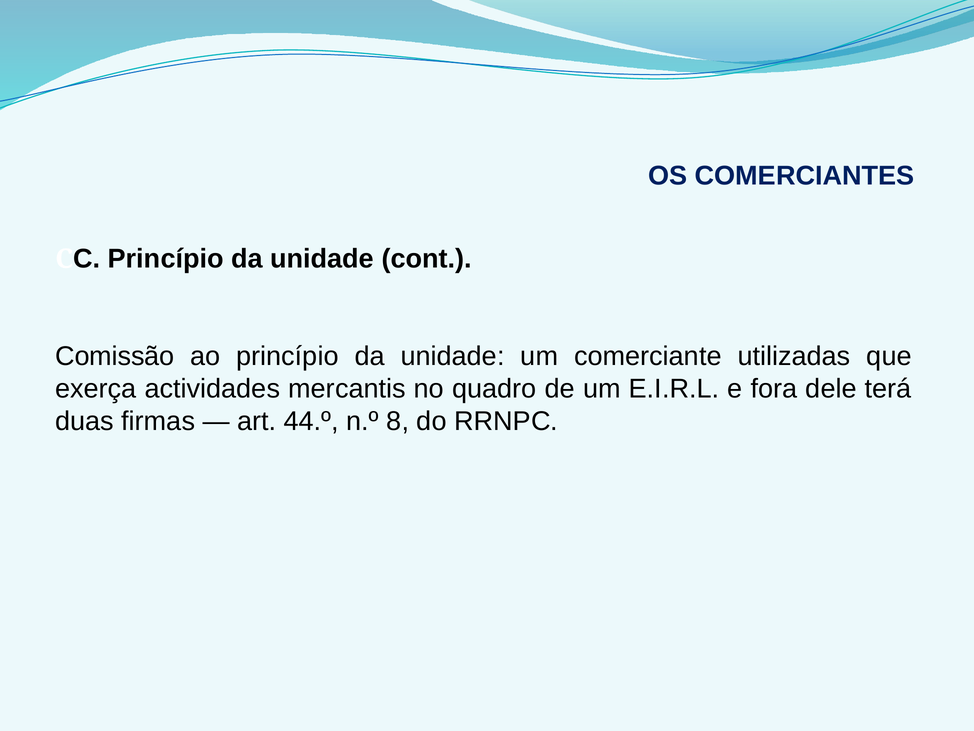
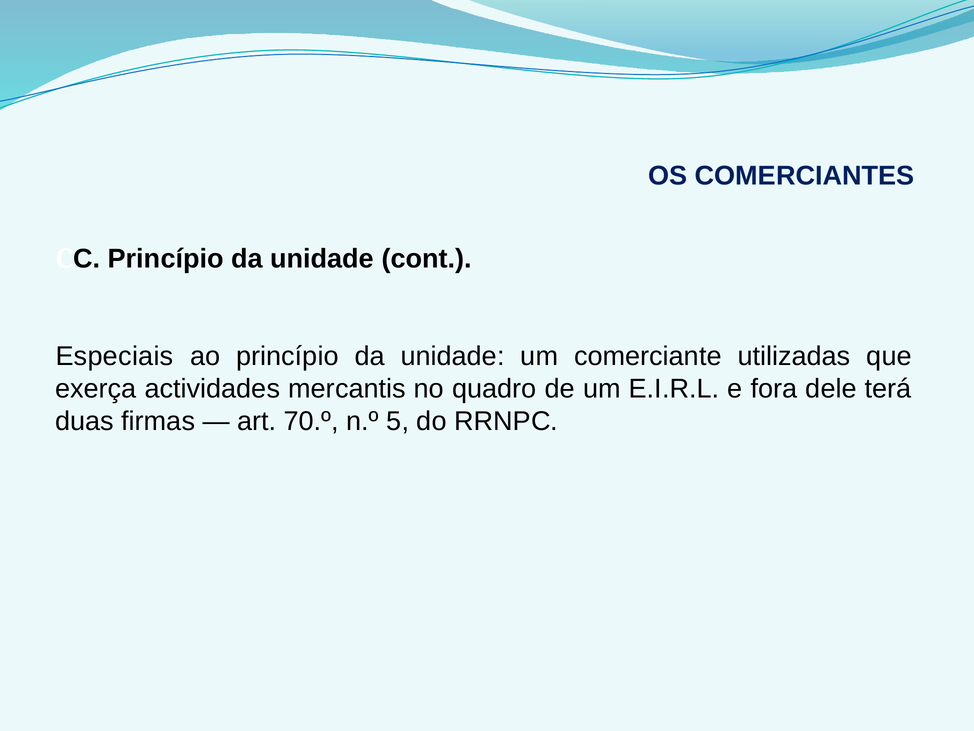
Comissão: Comissão -> Especiais
44.º: 44.º -> 70.º
8: 8 -> 5
